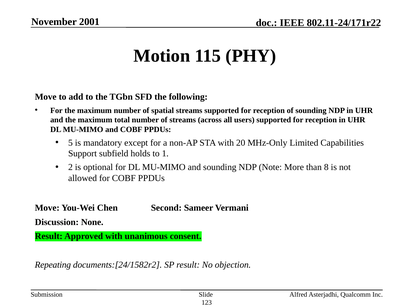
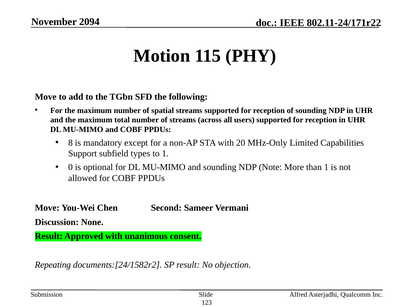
2001: 2001 -> 2094
5: 5 -> 8
holds: holds -> types
2: 2 -> 0
than 8: 8 -> 1
